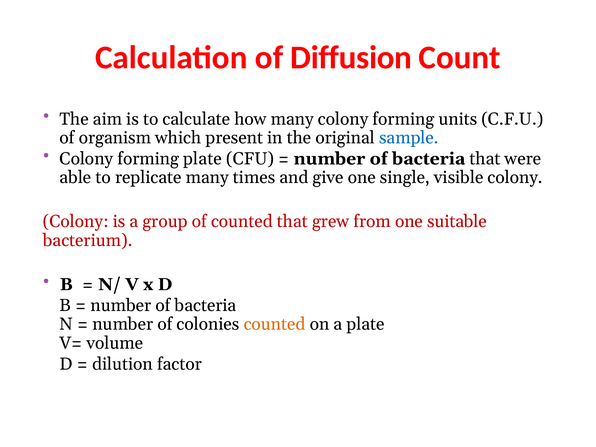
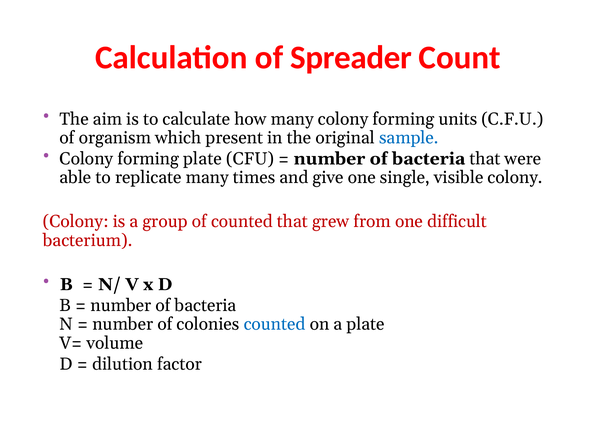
Diffusion: Diffusion -> Spreader
suitable: suitable -> difficult
counted at (275, 324) colour: orange -> blue
